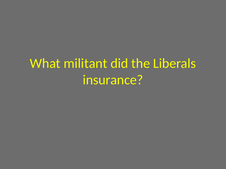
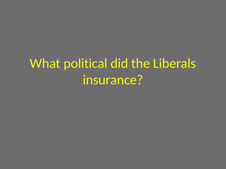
militant: militant -> political
